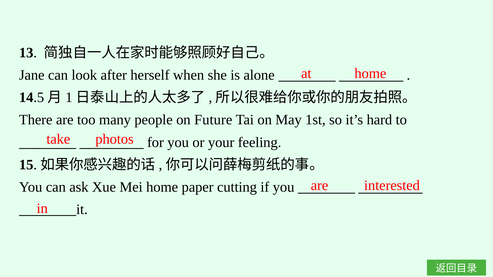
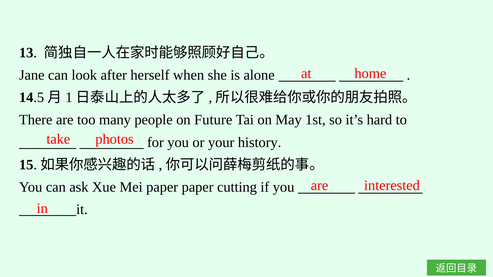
feeling: feeling -> history
Mei home: home -> paper
